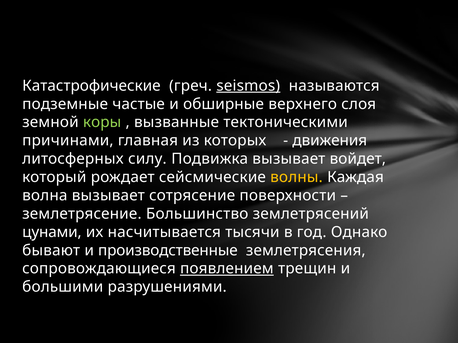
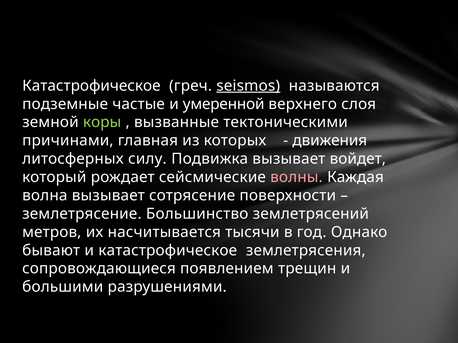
Катастрофические at (91, 86): Катастрофические -> Катастрофическое
обширные: обширные -> умеренной
волны colour: yellow -> pink
цунами: цунами -> метров
и производственные: производственные -> катастрофическое
появлением underline: present -> none
